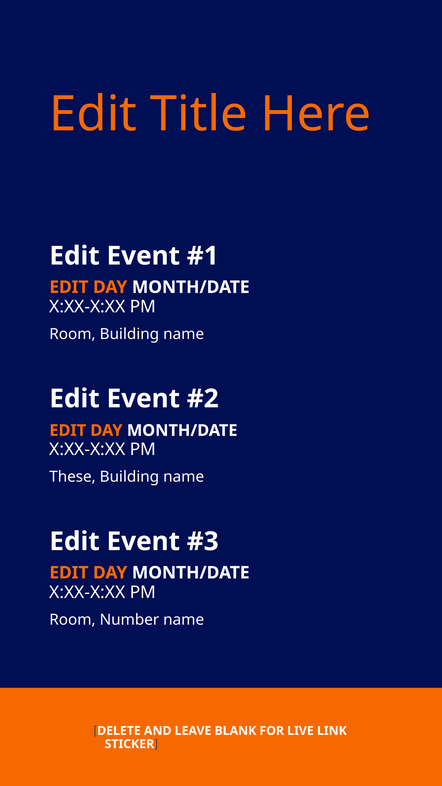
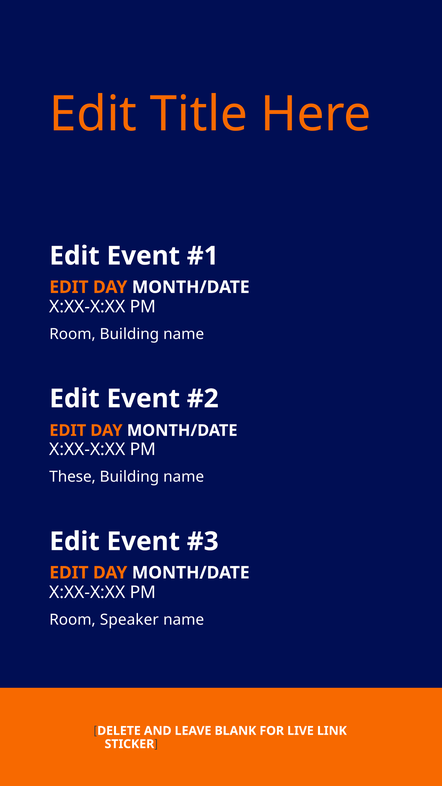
Number: Number -> Speaker
